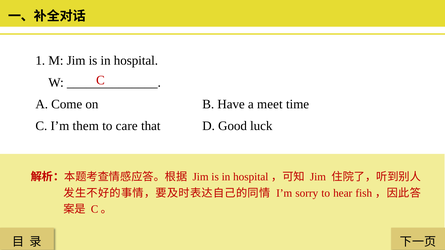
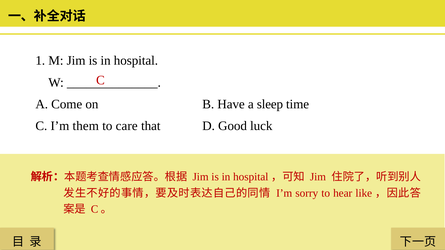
meet: meet -> sleep
fish: fish -> like
